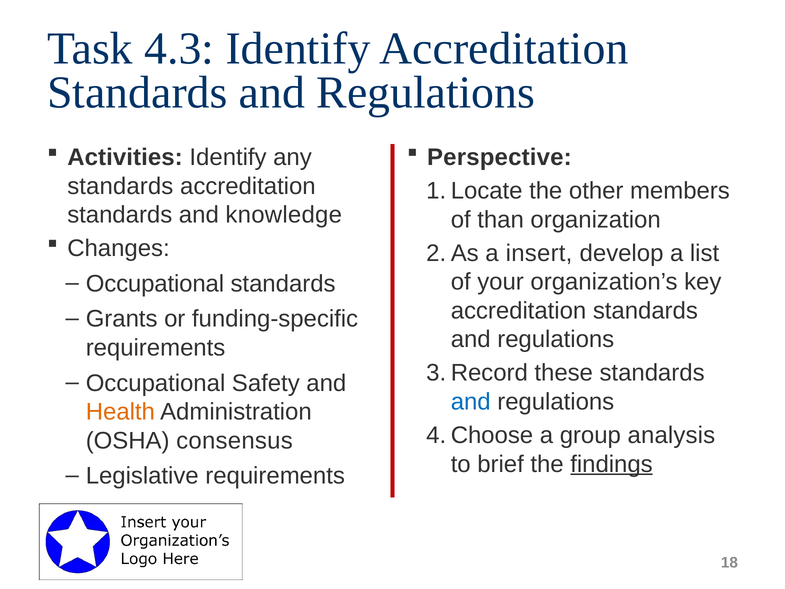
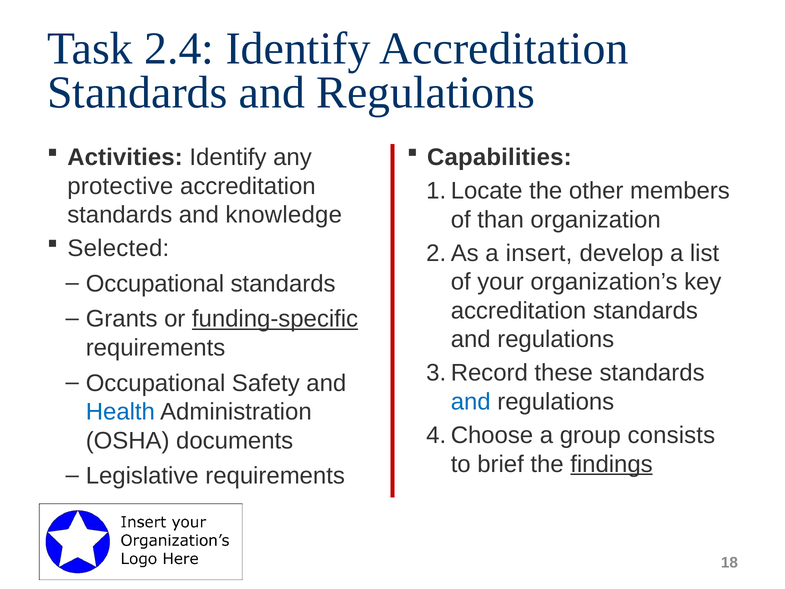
4.3: 4.3 -> 2.4
Perspective: Perspective -> Capabilities
standards at (120, 186): standards -> protective
Changes: Changes -> Selected
funding-specific underline: none -> present
Health colour: orange -> blue
analysis: analysis -> consists
consensus: consensus -> documents
